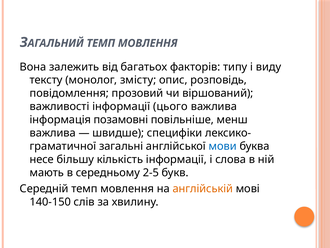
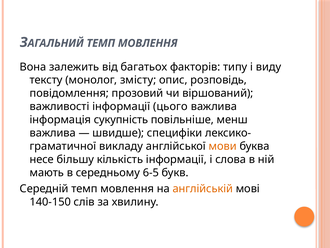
позамовні: позамовні -> сукупність
загальні: загальні -> викладу
мови colour: blue -> orange
2-5: 2-5 -> 6-5
